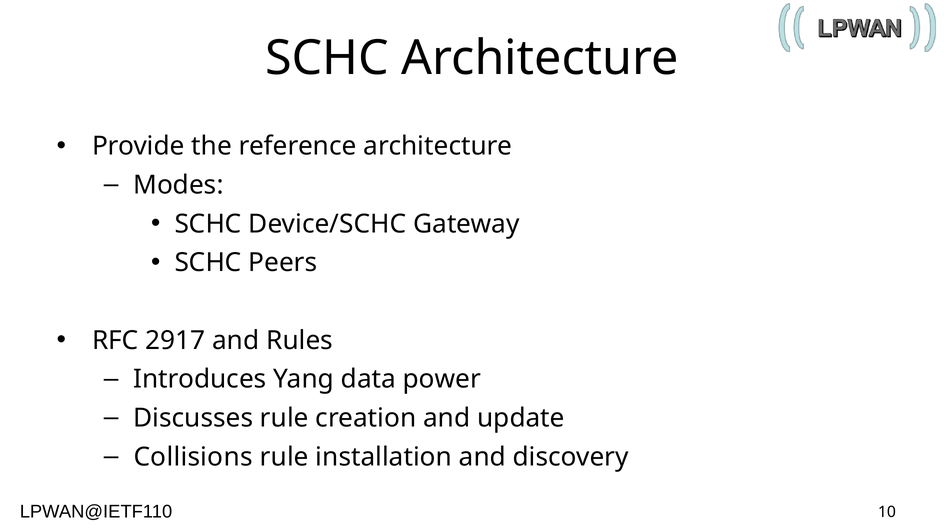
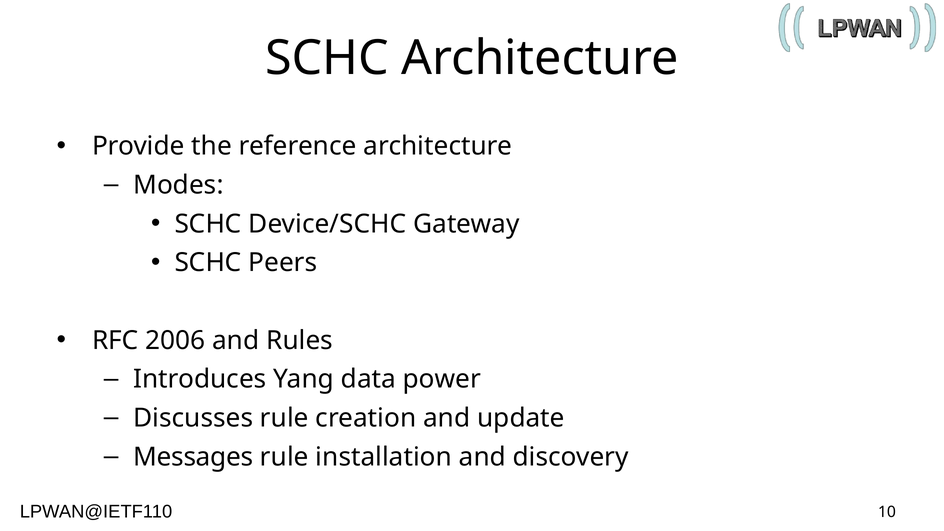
2917: 2917 -> 2006
Collisions: Collisions -> Messages
